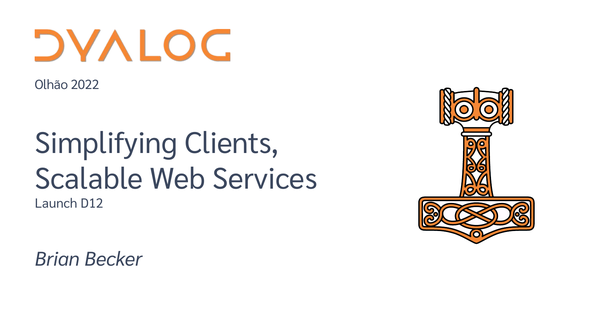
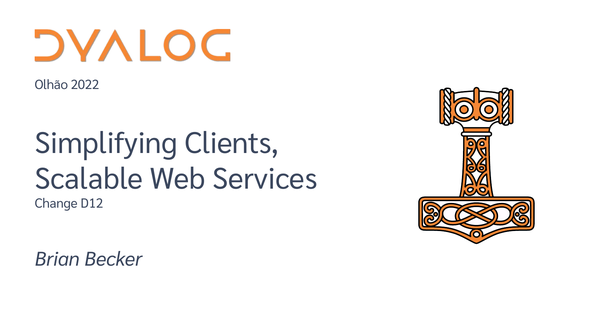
Launch: Launch -> Change
